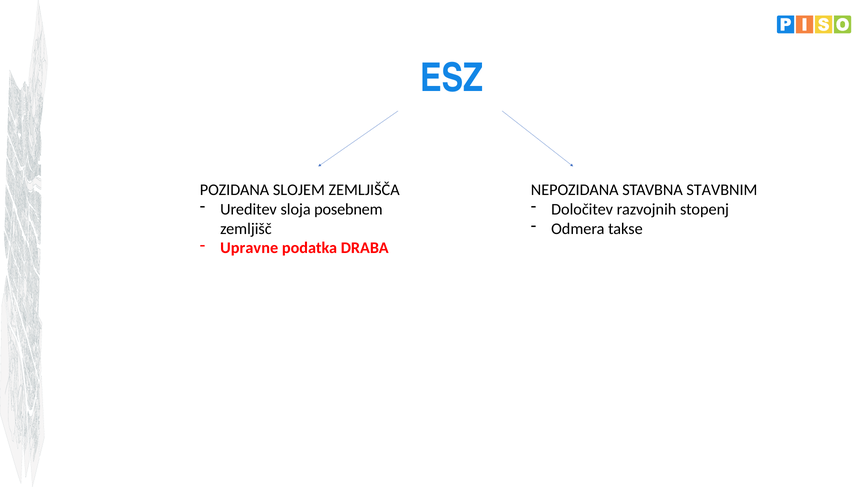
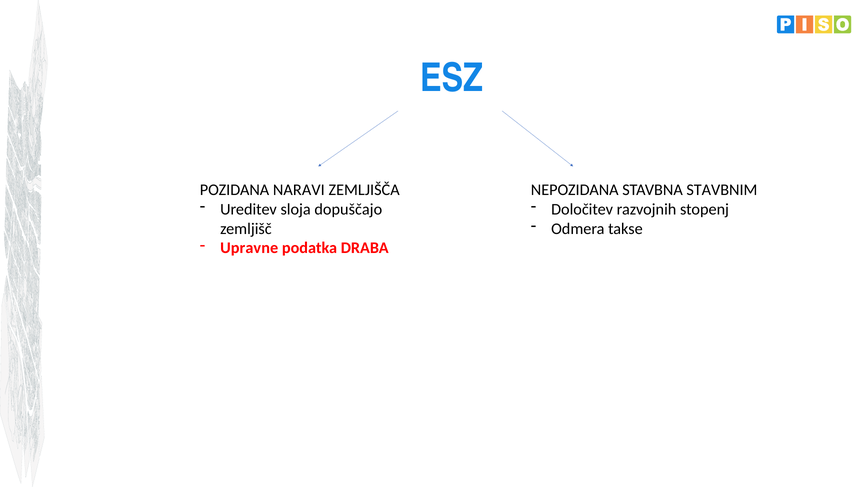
SLOJEM: SLOJEM -> NARAVI
posebnem: posebnem -> dopuščajo
